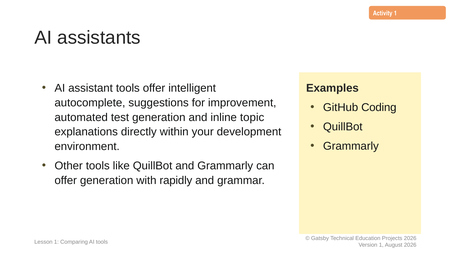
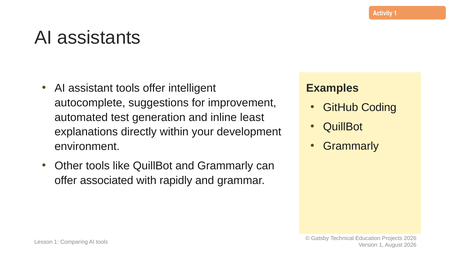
topic: topic -> least
offer generation: generation -> associated
